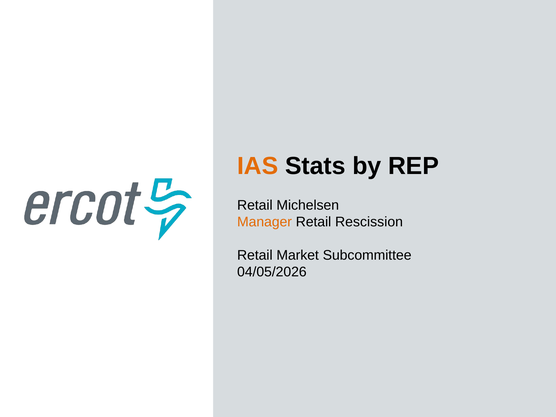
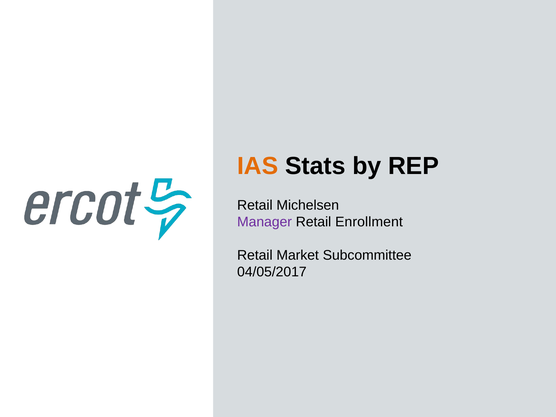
Manager colour: orange -> purple
Rescission: Rescission -> Enrollment
04/05/2026: 04/05/2026 -> 04/05/2017
